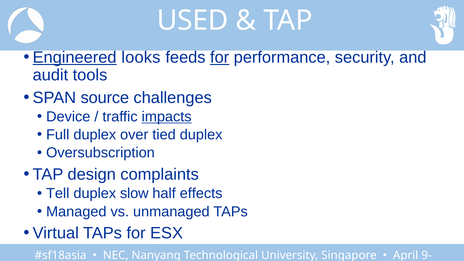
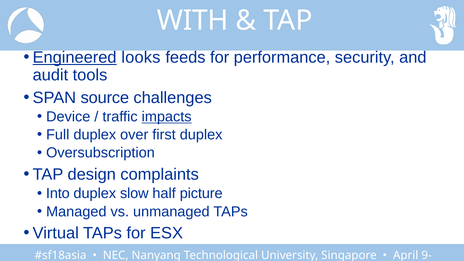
USED: USED -> WITH
for at (220, 57) underline: present -> none
tied: tied -> first
Tell: Tell -> Into
effects: effects -> picture
